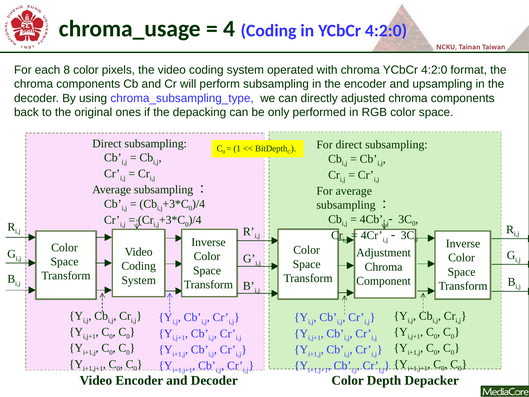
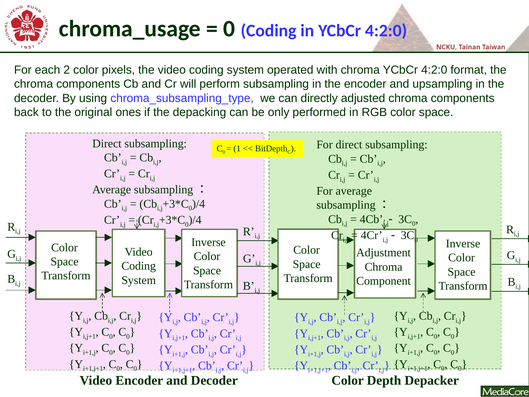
4 at (229, 29): 4 -> 0
8: 8 -> 2
